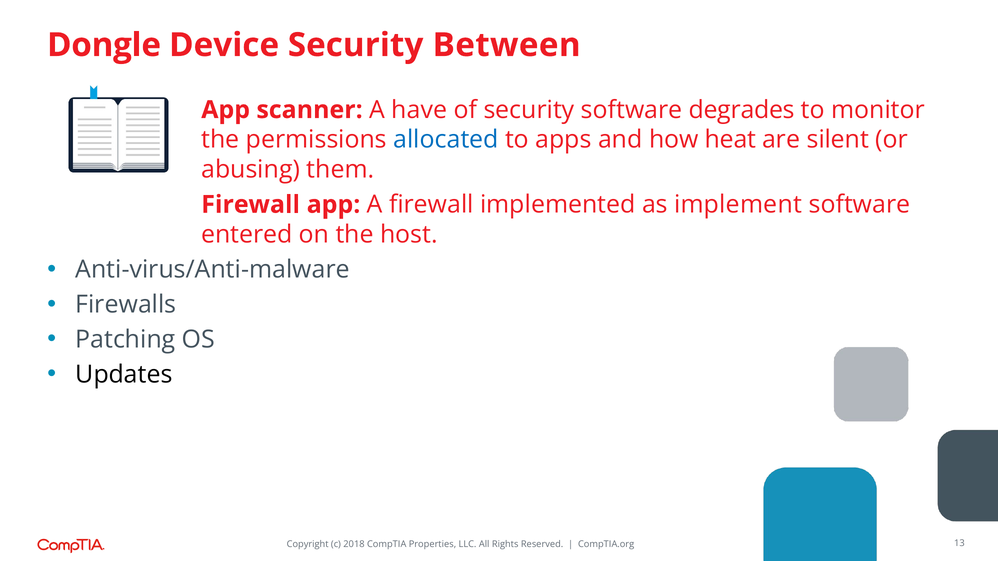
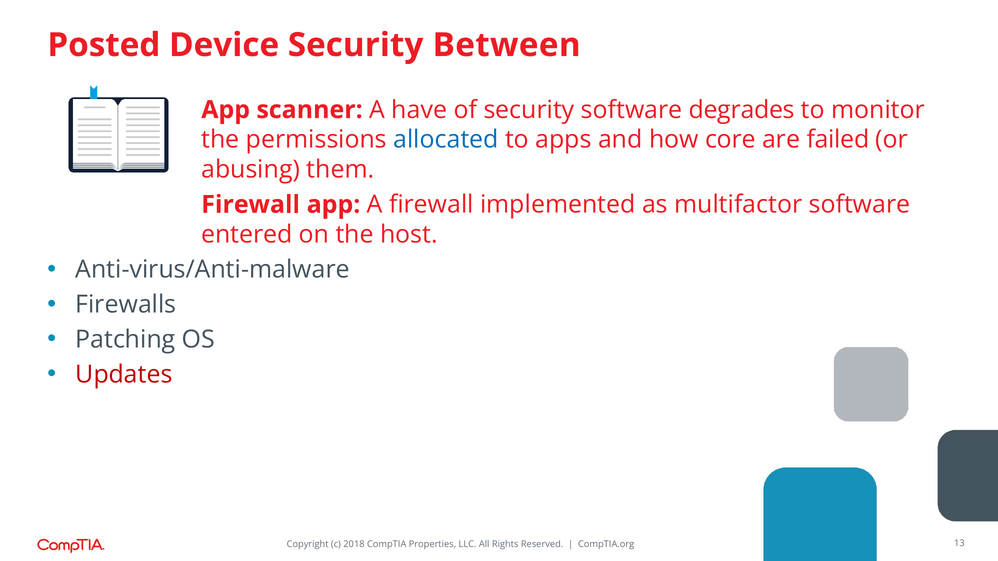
Dongle: Dongle -> Posted
heat: heat -> core
silent: silent -> failed
implement: implement -> multifactor
Updates colour: black -> red
